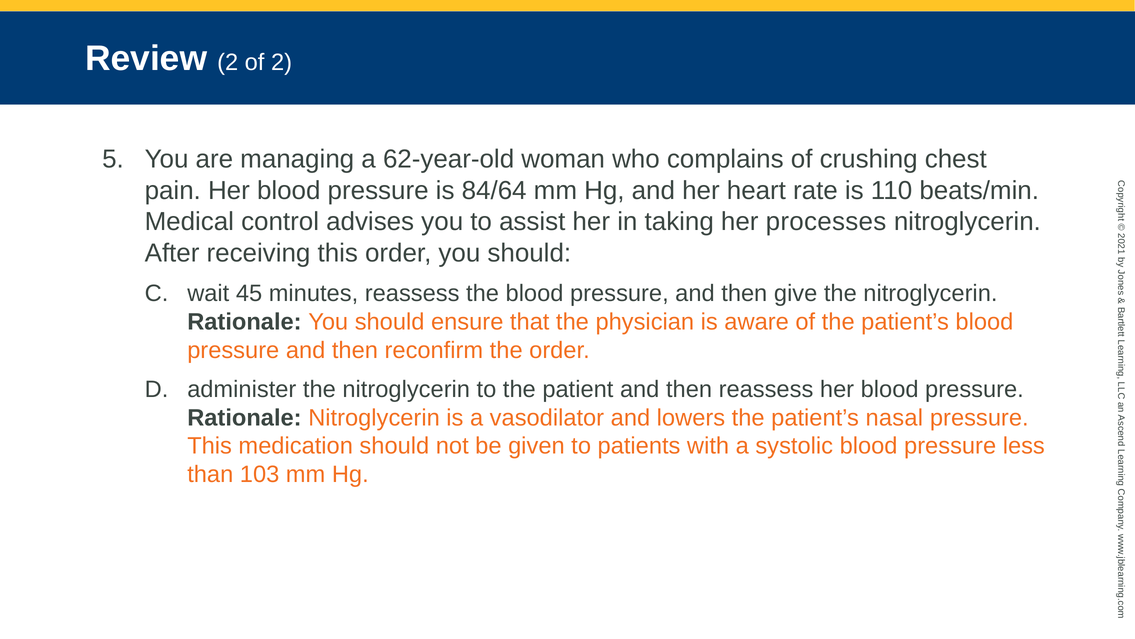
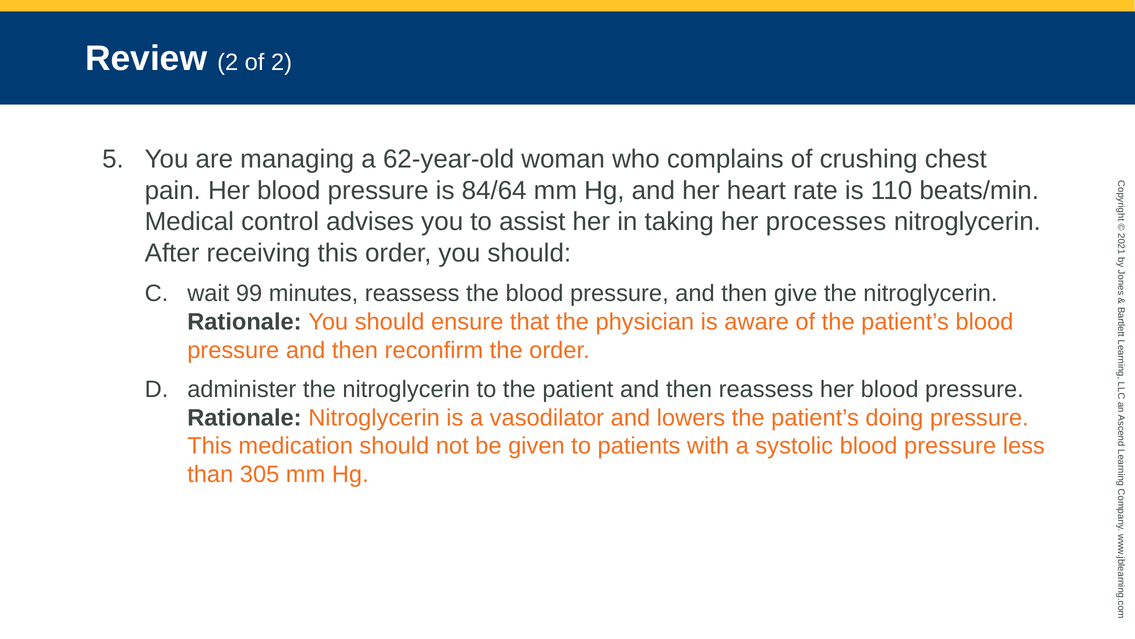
45: 45 -> 99
nasal: nasal -> doing
103: 103 -> 305
